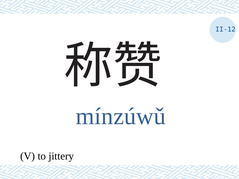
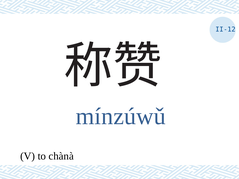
jittery: jittery -> chànà
